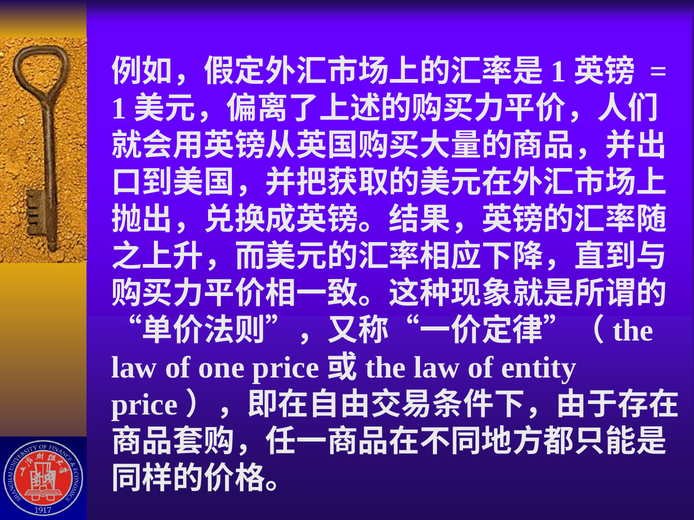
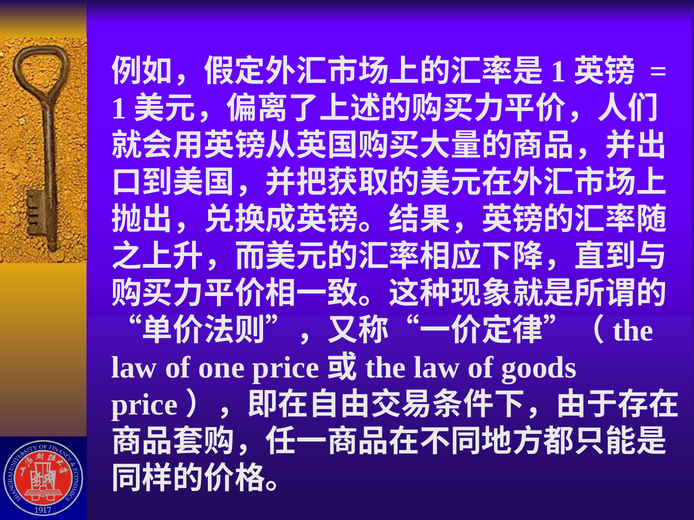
entity: entity -> goods
